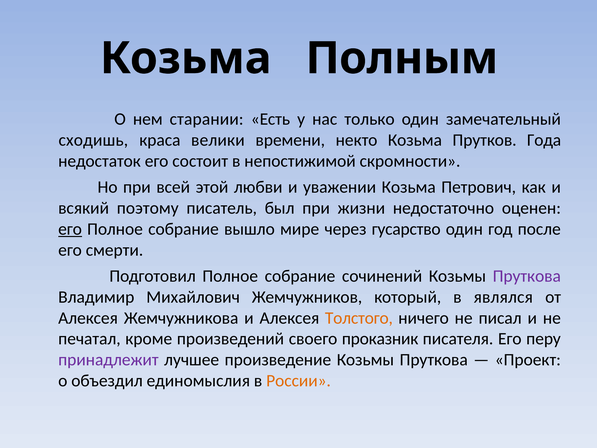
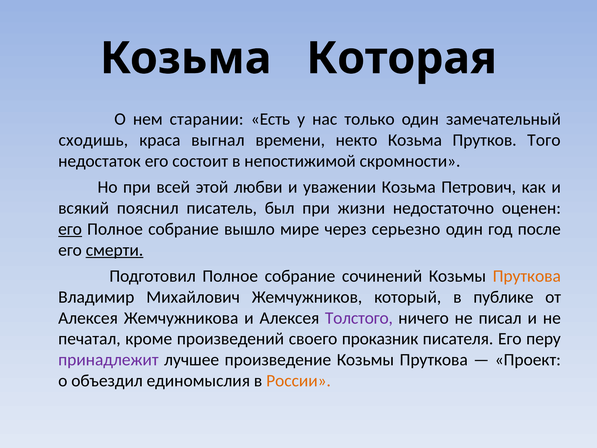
Полным: Полным -> Которая
велики: велики -> выгнал
Года: Года -> Того
поэтому: поэтому -> пояснил
гусарство: гусарство -> серьезно
смерти underline: none -> present
Пруткова at (527, 276) colour: purple -> orange
являлся: являлся -> публике
Толстого colour: orange -> purple
